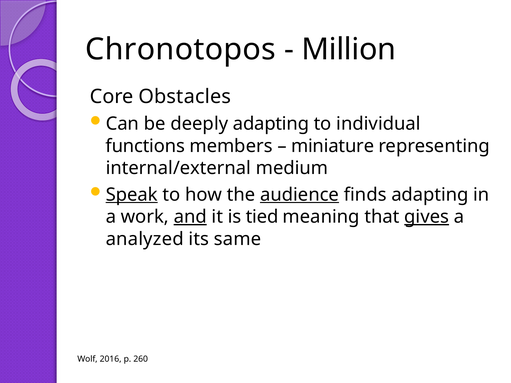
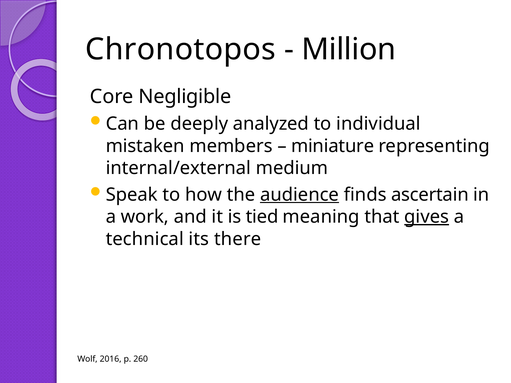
Obstacles: Obstacles -> Negligible
deeply adapting: adapting -> analyzed
functions: functions -> mistaken
Speak underline: present -> none
finds adapting: adapting -> ascertain
and underline: present -> none
analyzed: analyzed -> technical
same: same -> there
